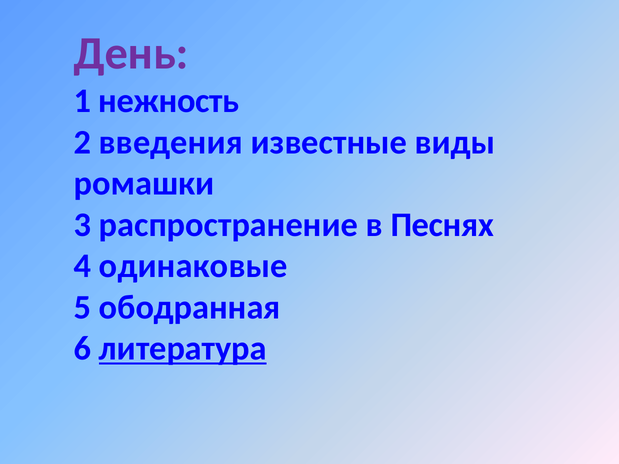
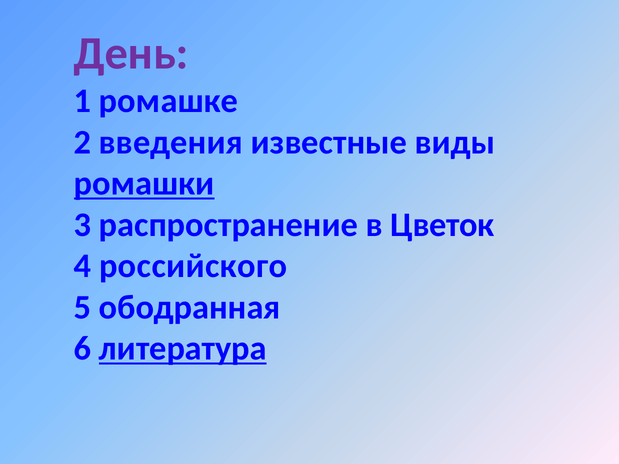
нежность: нежность -> ромашке
ромашки underline: none -> present
Песнях: Песнях -> Цветок
одинаковые: одинаковые -> российского
